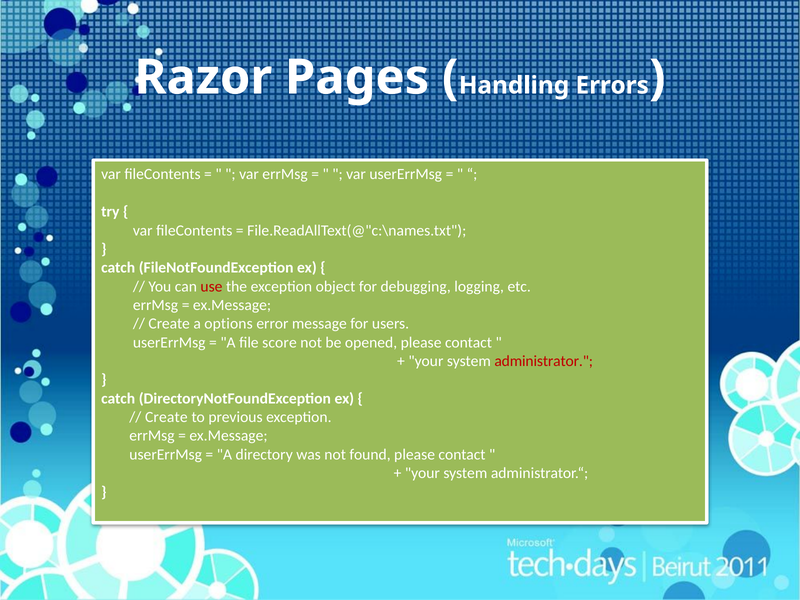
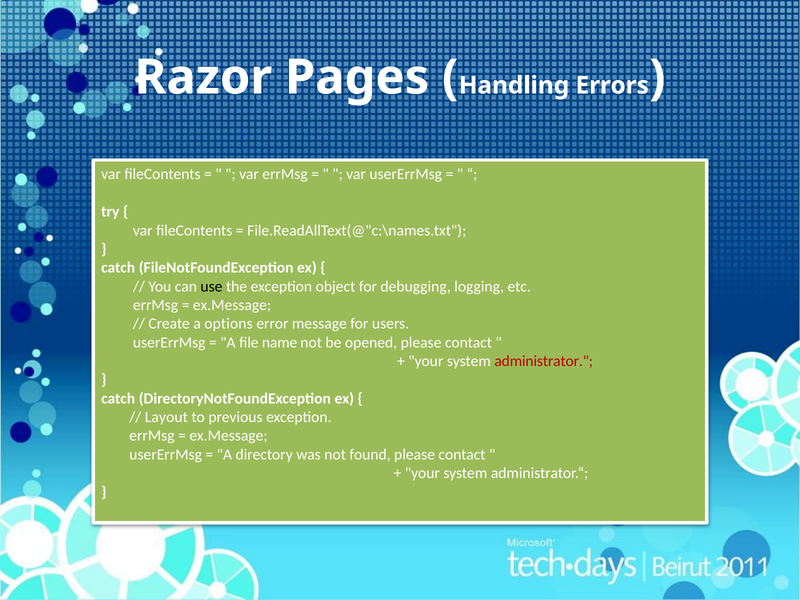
use colour: red -> black
score: score -> name
Create at (166, 417): Create -> Layout
